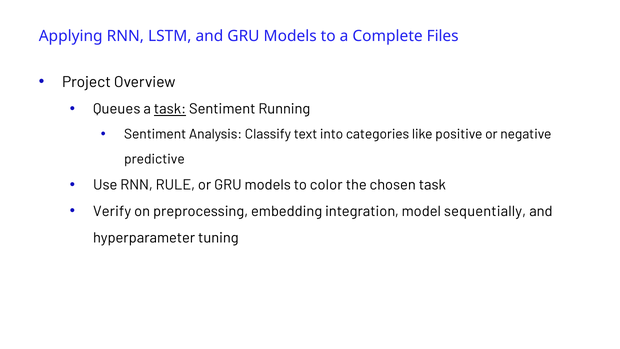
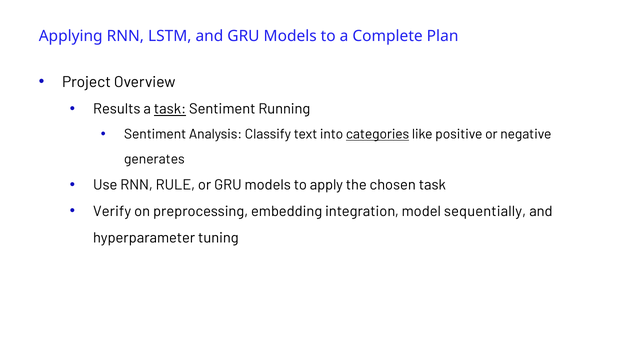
Files: Files -> Plan
Queues: Queues -> Results
categories underline: none -> present
predictive: predictive -> generates
color: color -> apply
